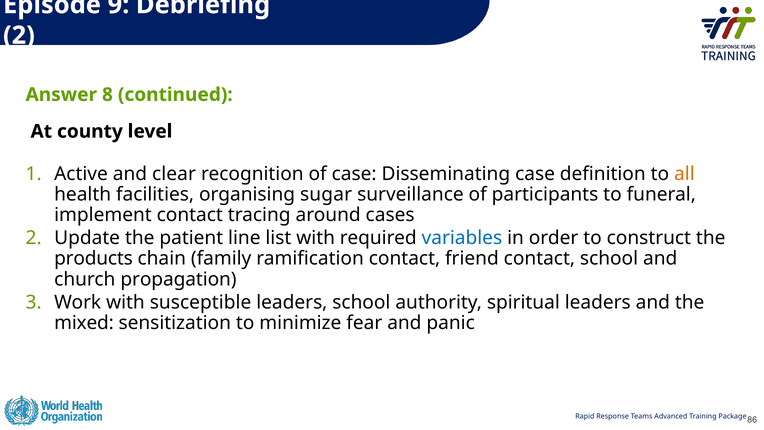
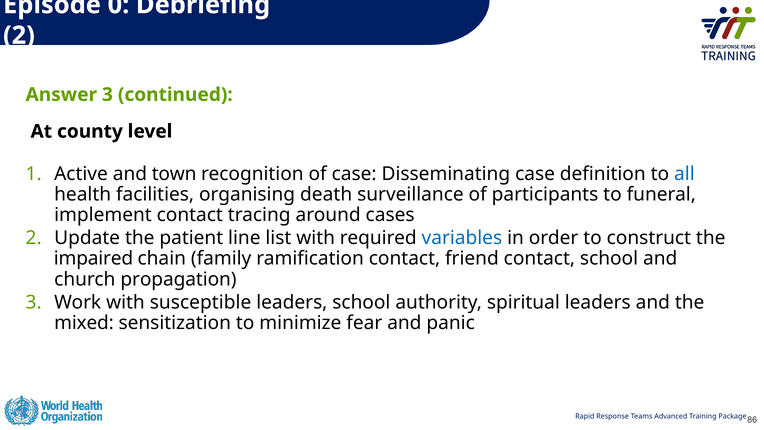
9: 9 -> 0
Answer 8: 8 -> 3
clear: clear -> town
all colour: orange -> blue
sugar: sugar -> death
products: products -> impaired
